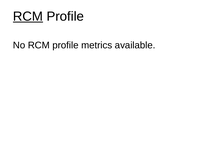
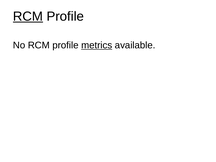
metrics underline: none -> present
